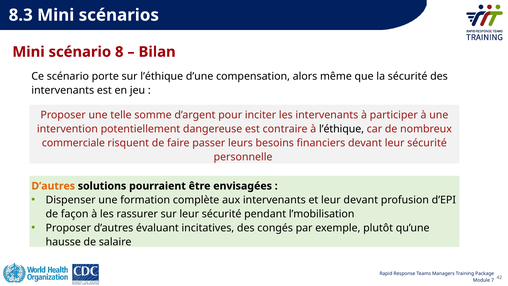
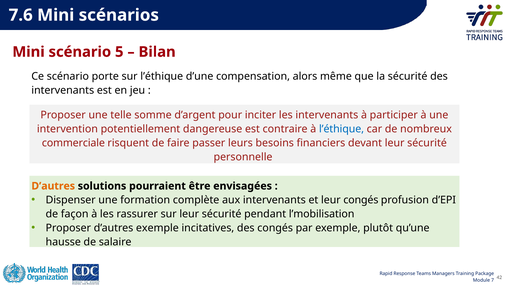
8.3: 8.3 -> 7.6
8: 8 -> 5
l’éthique colour: black -> blue
leur devant: devant -> congés
d’autres évaluant: évaluant -> exemple
